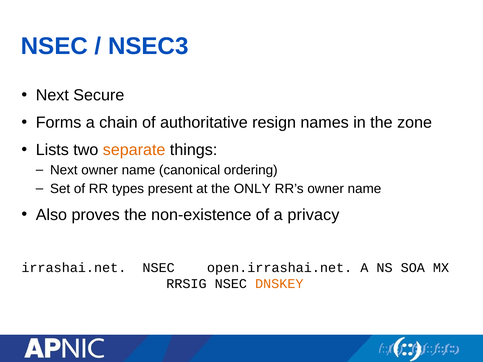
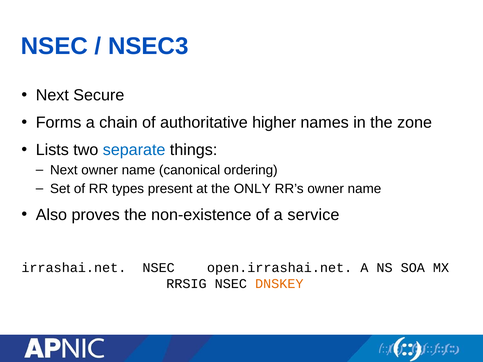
resign: resign -> higher
separate colour: orange -> blue
privacy: privacy -> service
